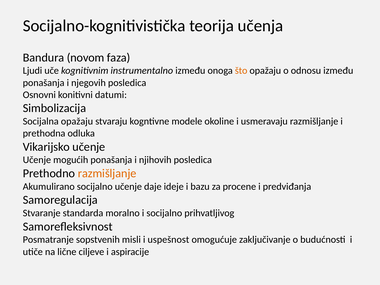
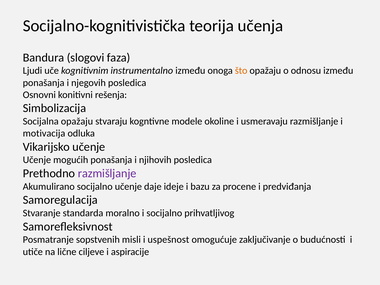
novom: novom -> slogovi
datumi: datumi -> rešenja
prethodna: prethodna -> motivacija
razmišljanje at (107, 173) colour: orange -> purple
